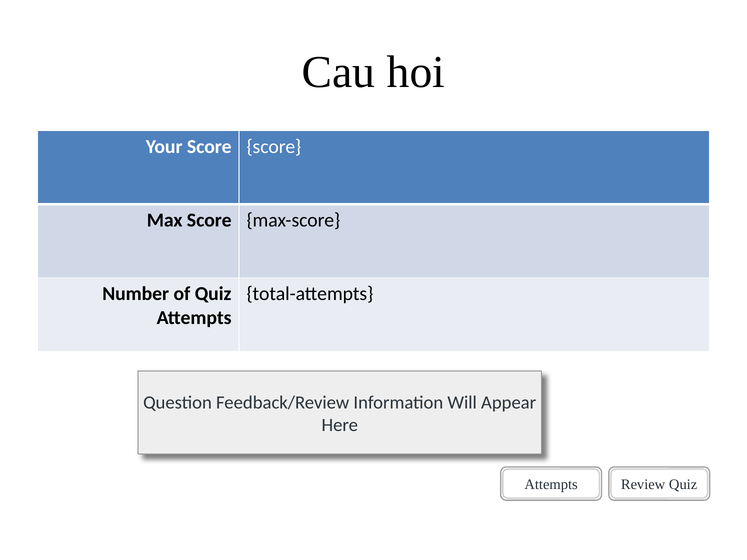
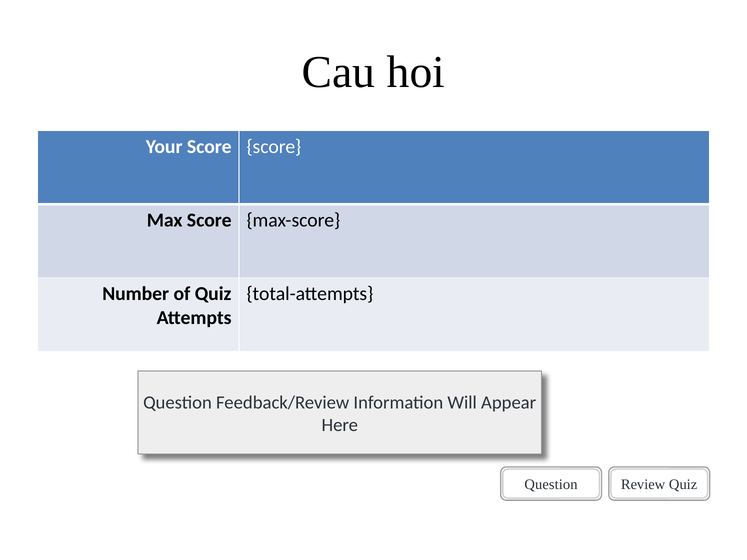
Attempts at (551, 485): Attempts -> Question
